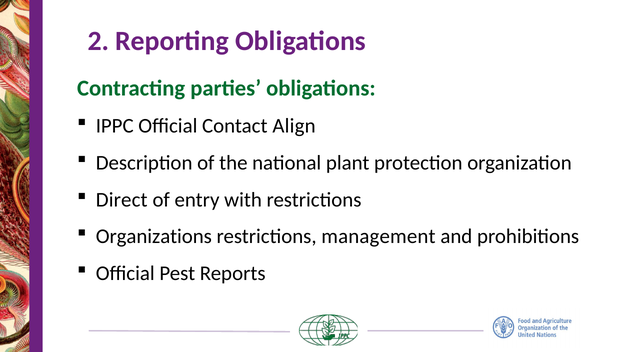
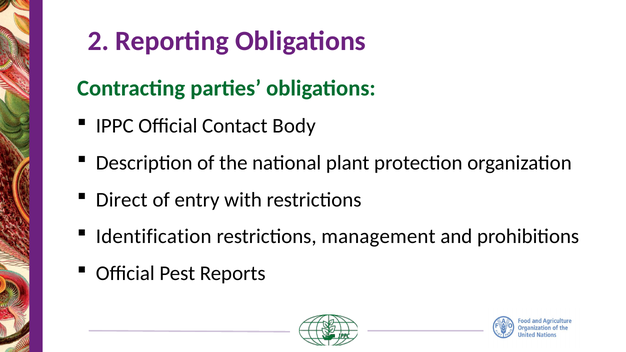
Align: Align -> Body
Organizations: Organizations -> Identification
